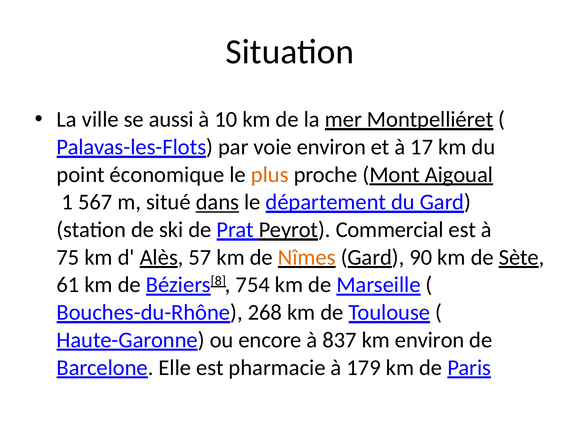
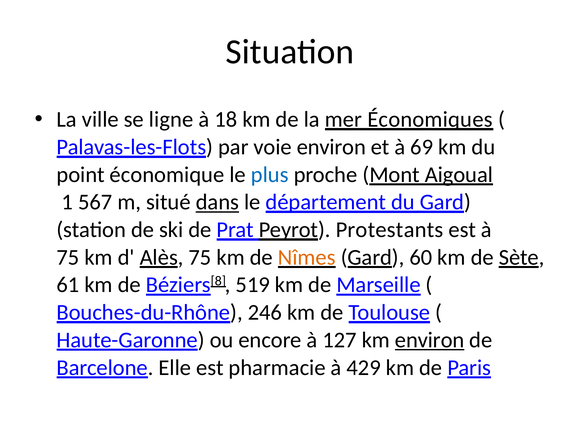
aussi: aussi -> ligne
10: 10 -> 18
Montpelliéret: Montpelliéret -> Économiques
17: 17 -> 69
plus colour: orange -> blue
Commercial: Commercial -> Protestants
Alès 57: 57 -> 75
90: 90 -> 60
754: 754 -> 519
268: 268 -> 246
837: 837 -> 127
environ at (430, 340) underline: none -> present
179: 179 -> 429
